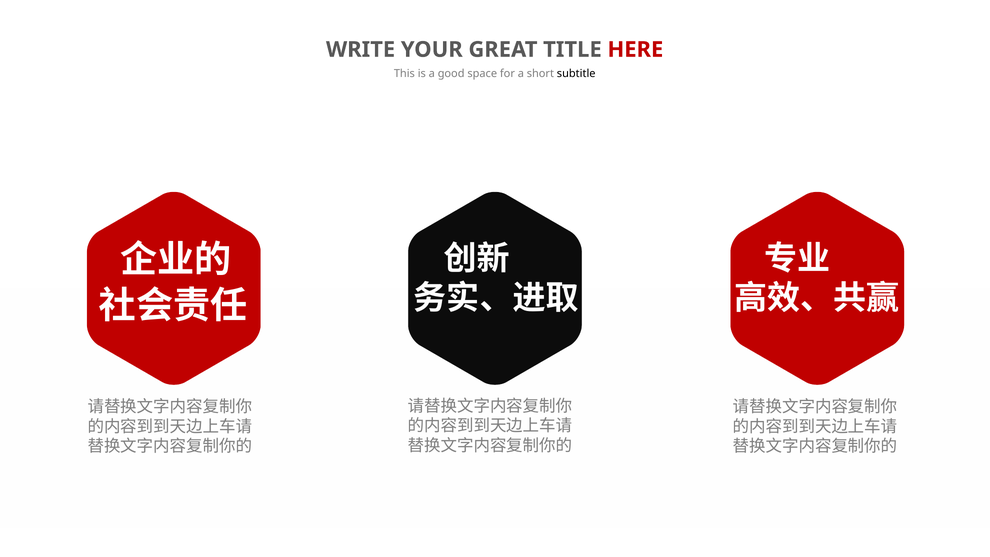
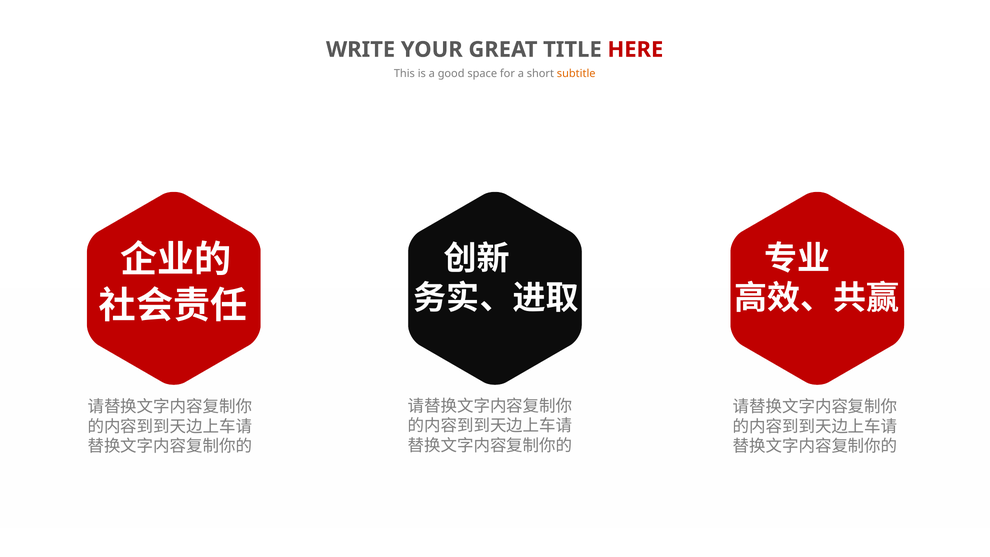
subtitle colour: black -> orange
